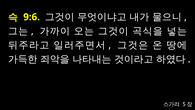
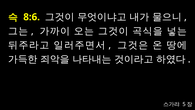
9:6: 9:6 -> 8:6
